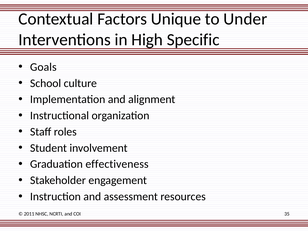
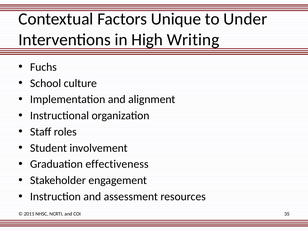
Specific: Specific -> Writing
Goals: Goals -> Fuchs
